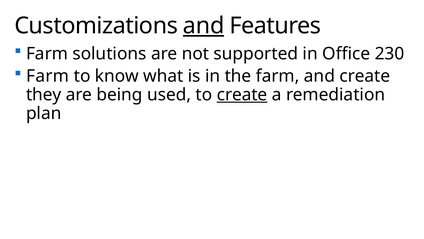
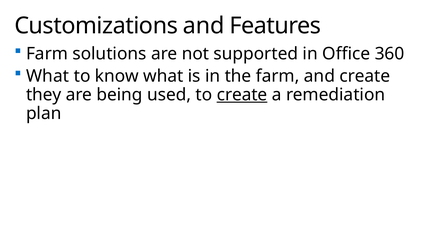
and at (204, 26) underline: present -> none
230: 230 -> 360
Farm at (48, 76): Farm -> What
